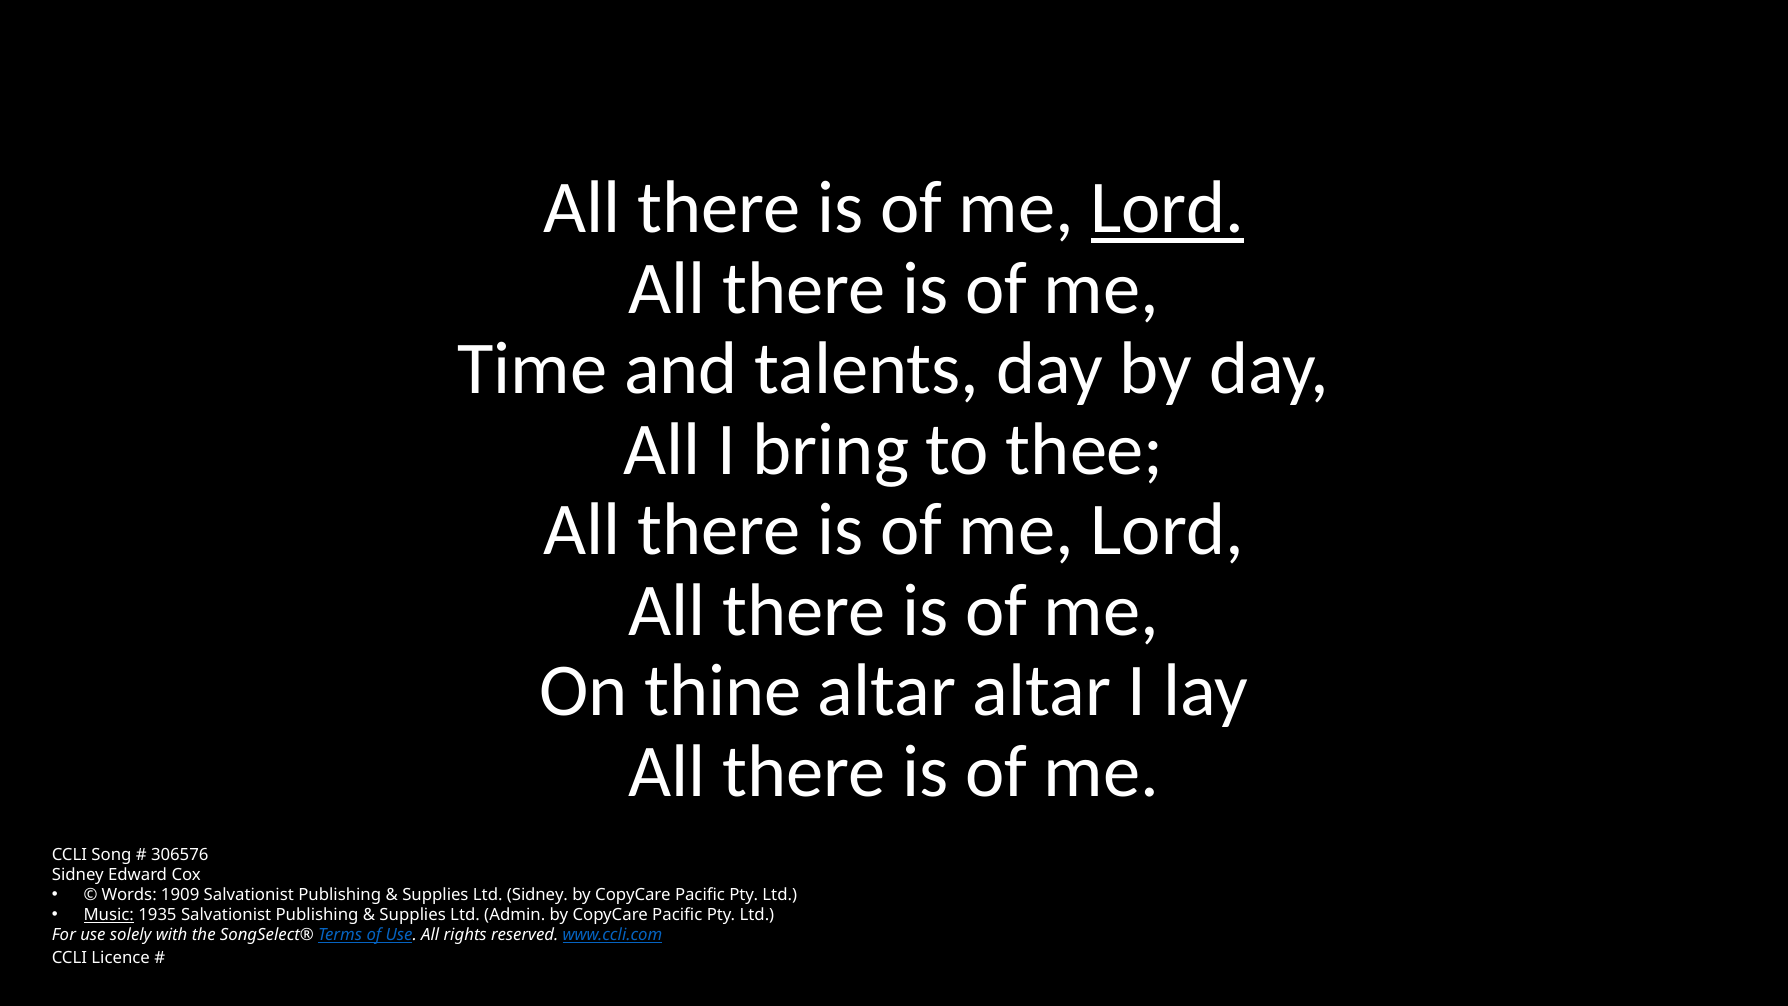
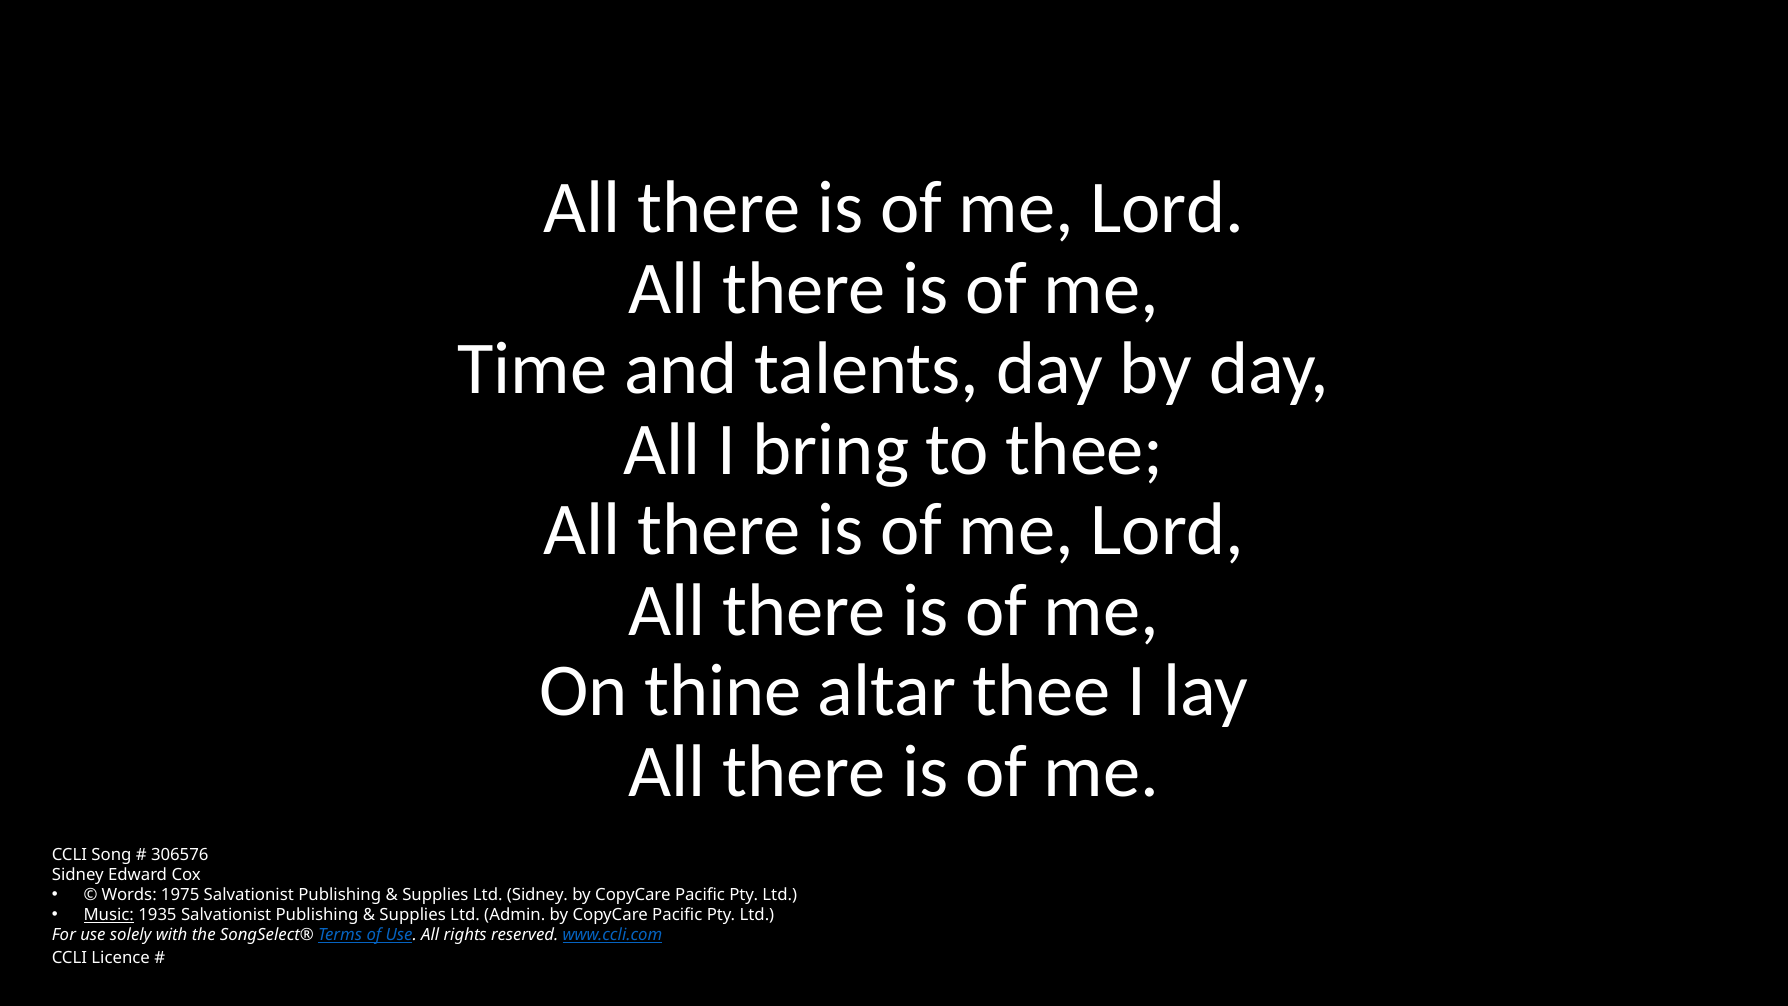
Lord at (1167, 208) underline: present -> none
altar altar: altar -> thee
1909: 1909 -> 1975
